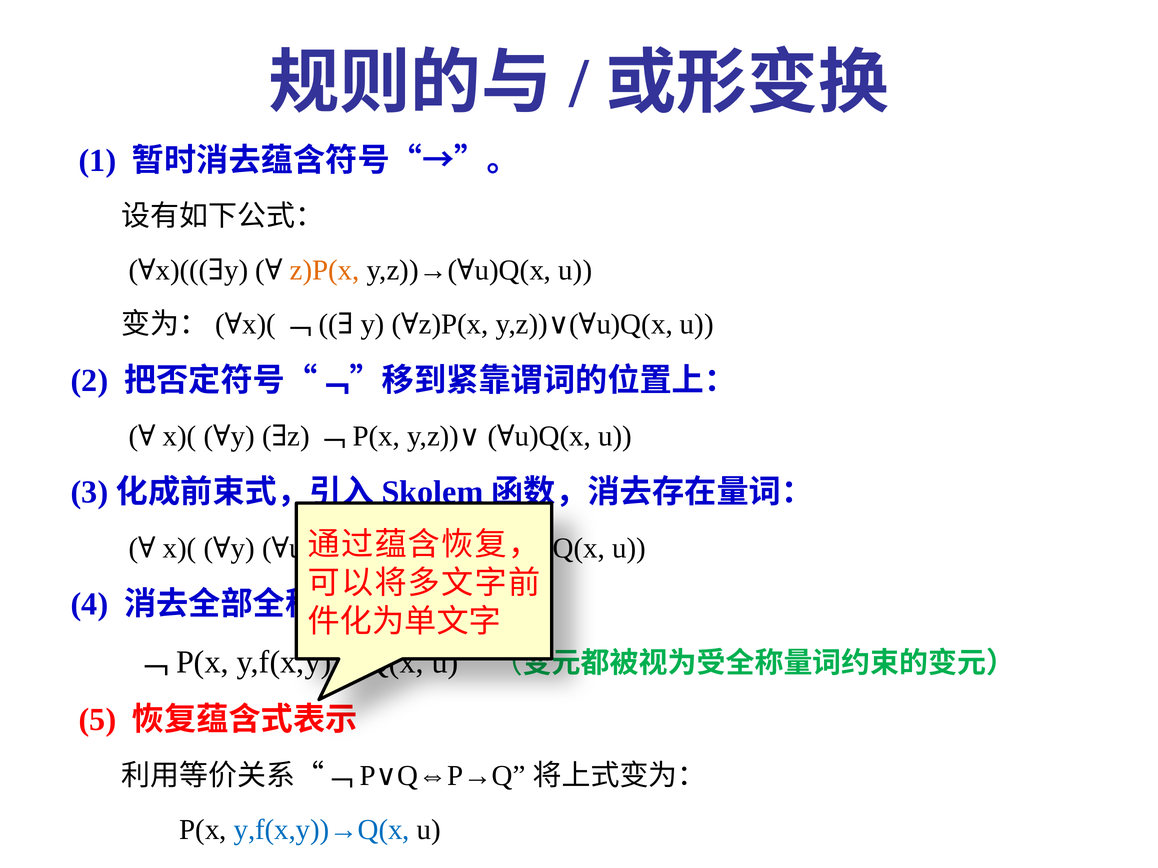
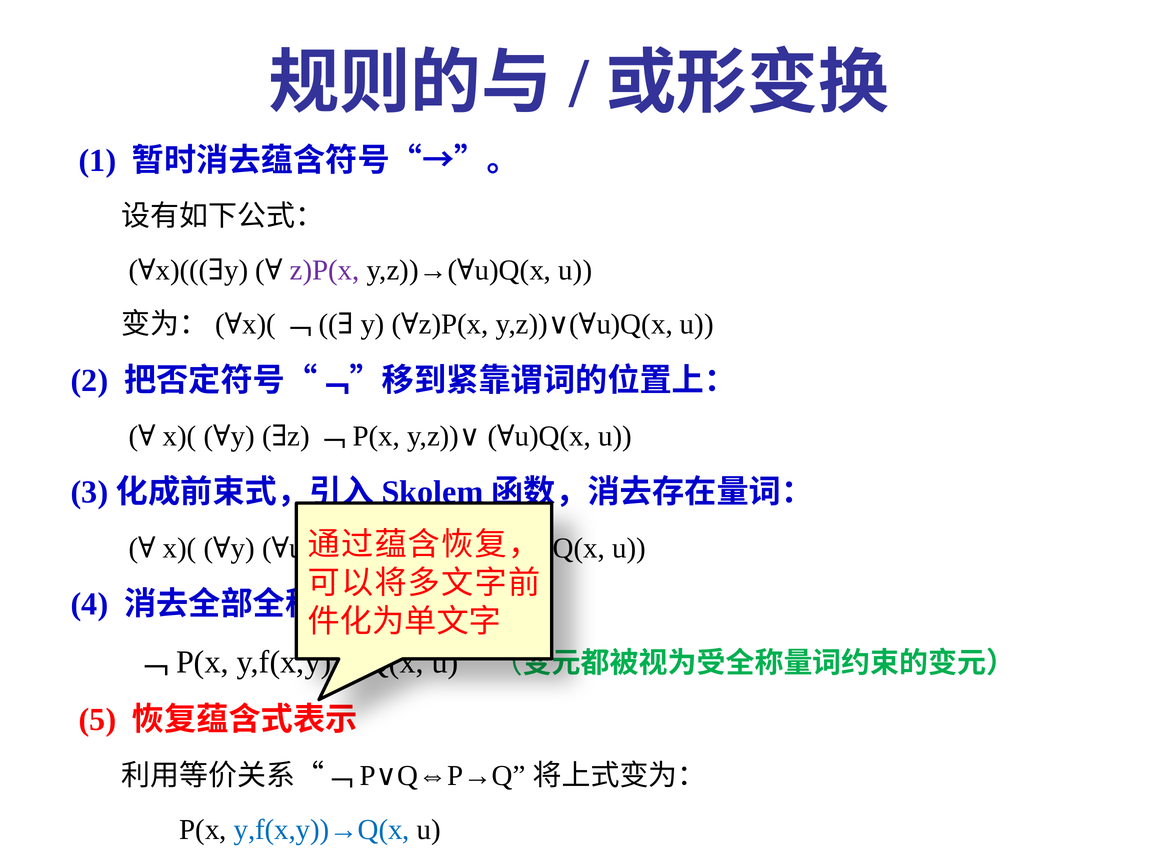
z)P(x colour: orange -> purple
